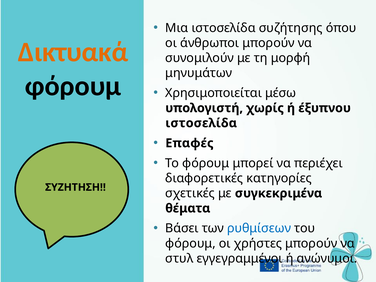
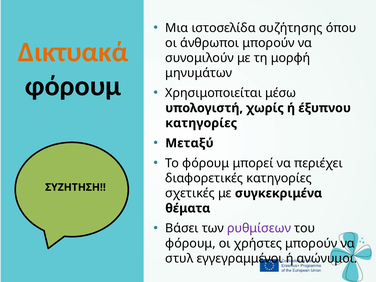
ιστοσελίδα at (201, 123): ιστοσελίδα -> κατηγορίες
Επαφές: Επαφές -> Μεταξύ
ρυθμίσεων colour: blue -> purple
